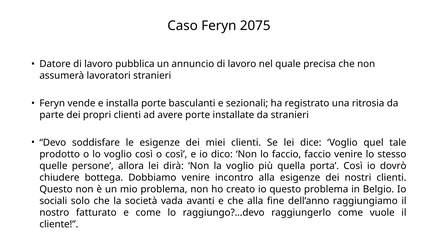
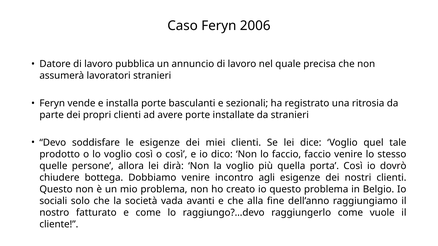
2075: 2075 -> 2006
incontro alla: alla -> agli
